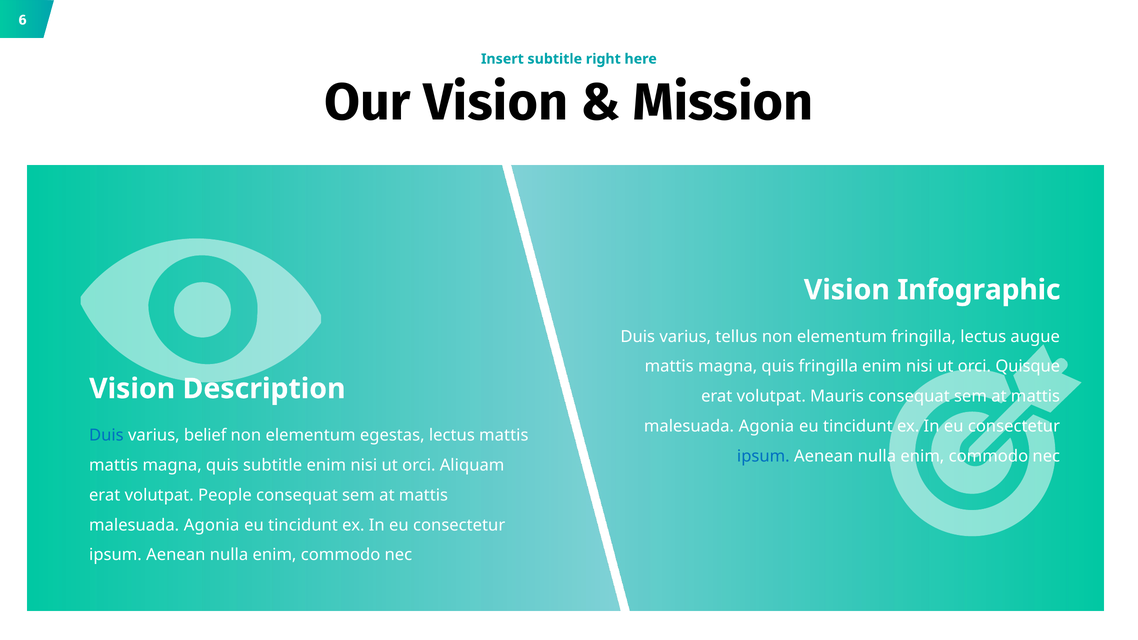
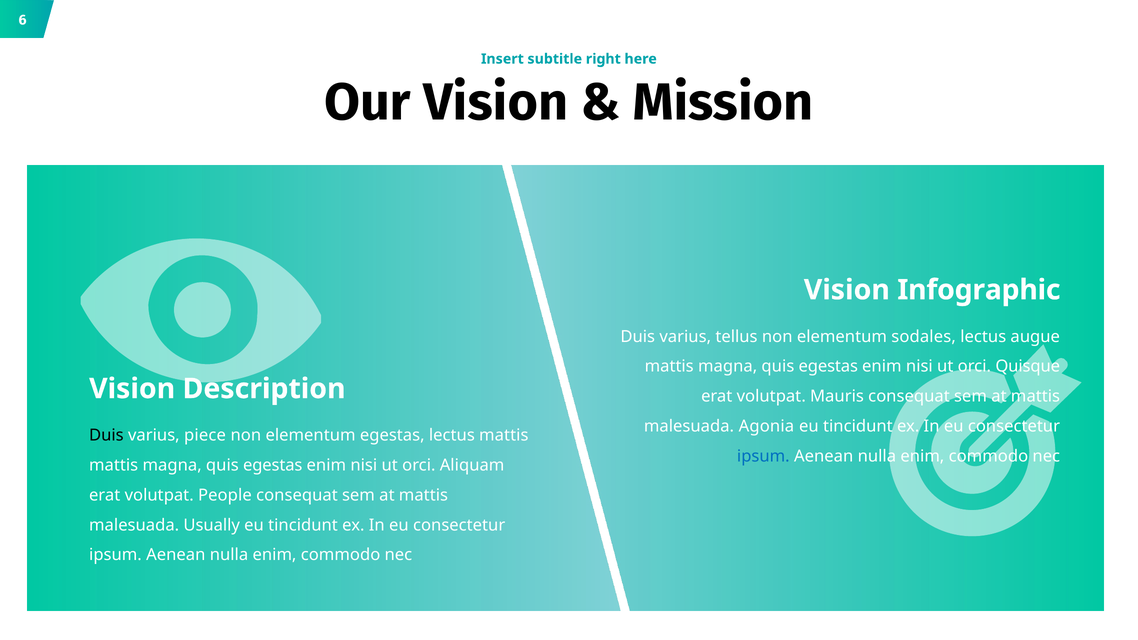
elementum fringilla: fringilla -> sodales
fringilla at (828, 367): fringilla -> egestas
Duis at (106, 436) colour: blue -> black
belief: belief -> piece
subtitle at (273, 465): subtitle -> egestas
Agonia at (212, 525): Agonia -> Usually
